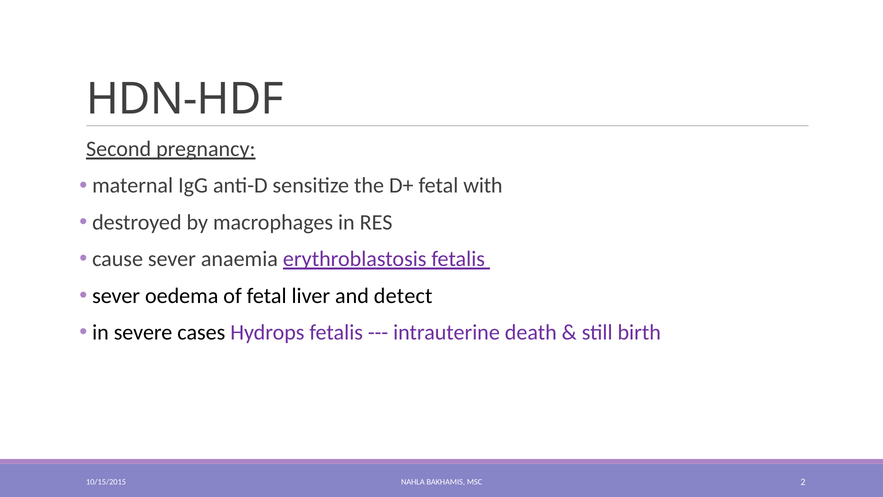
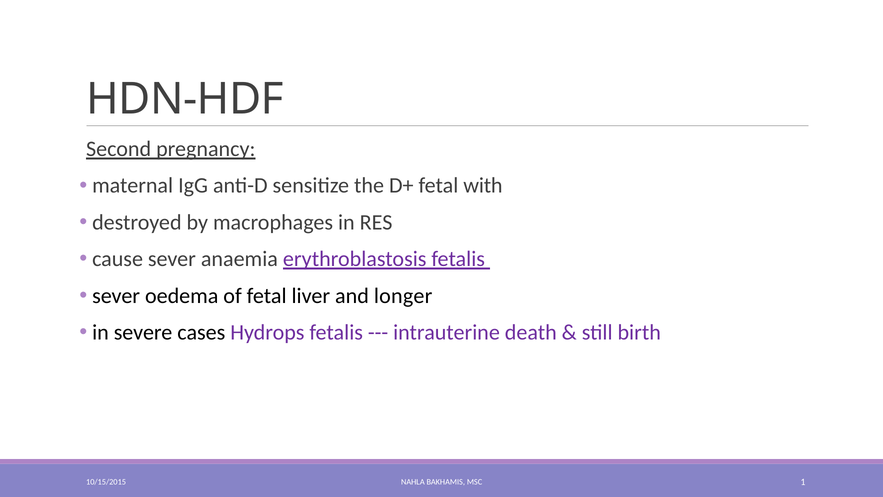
detect: detect -> longer
2: 2 -> 1
